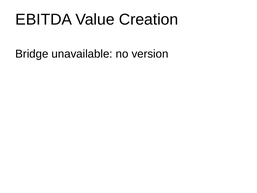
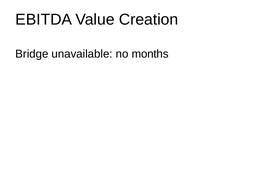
version: version -> months
